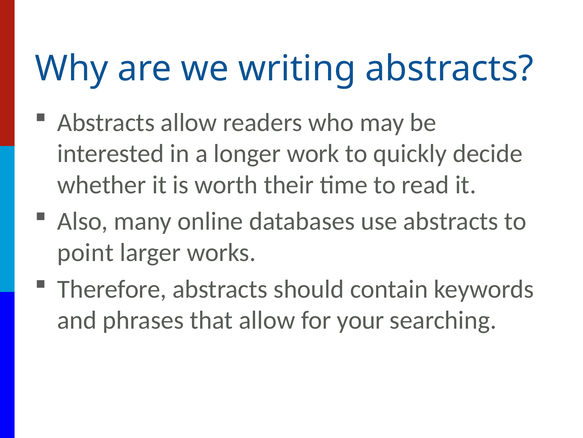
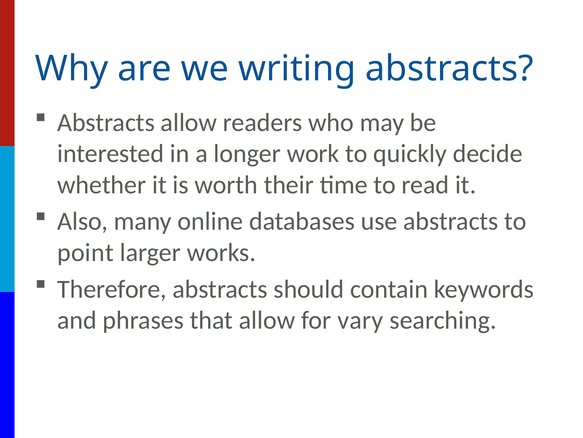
your: your -> vary
